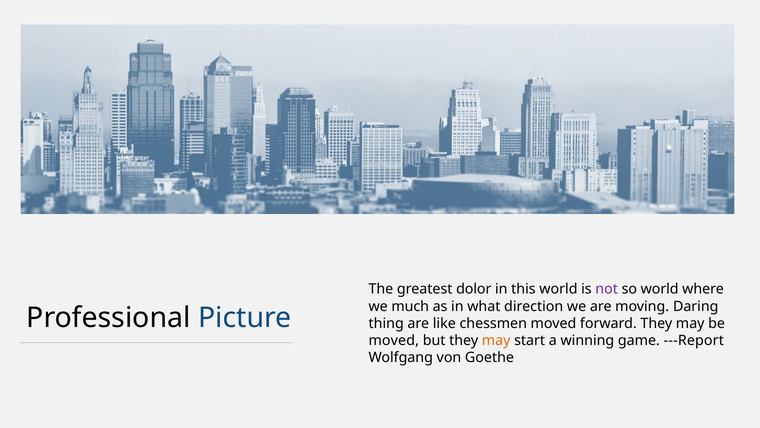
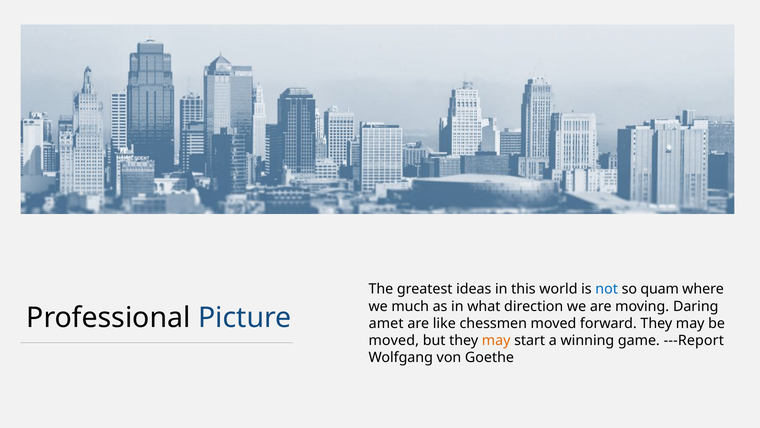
dolor: dolor -> ideas
not colour: purple -> blue
so world: world -> quam
thing: thing -> amet
